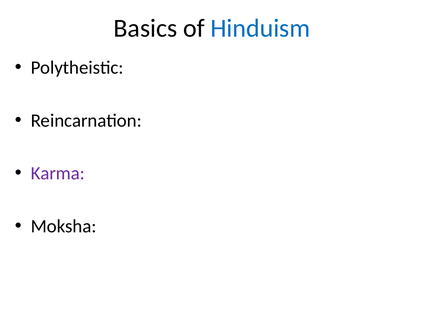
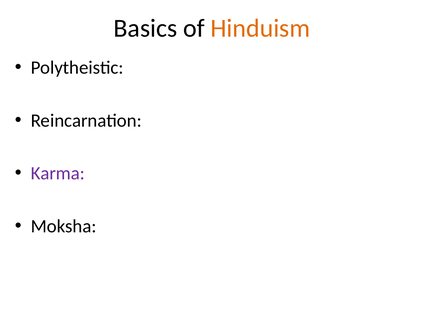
Hinduism colour: blue -> orange
